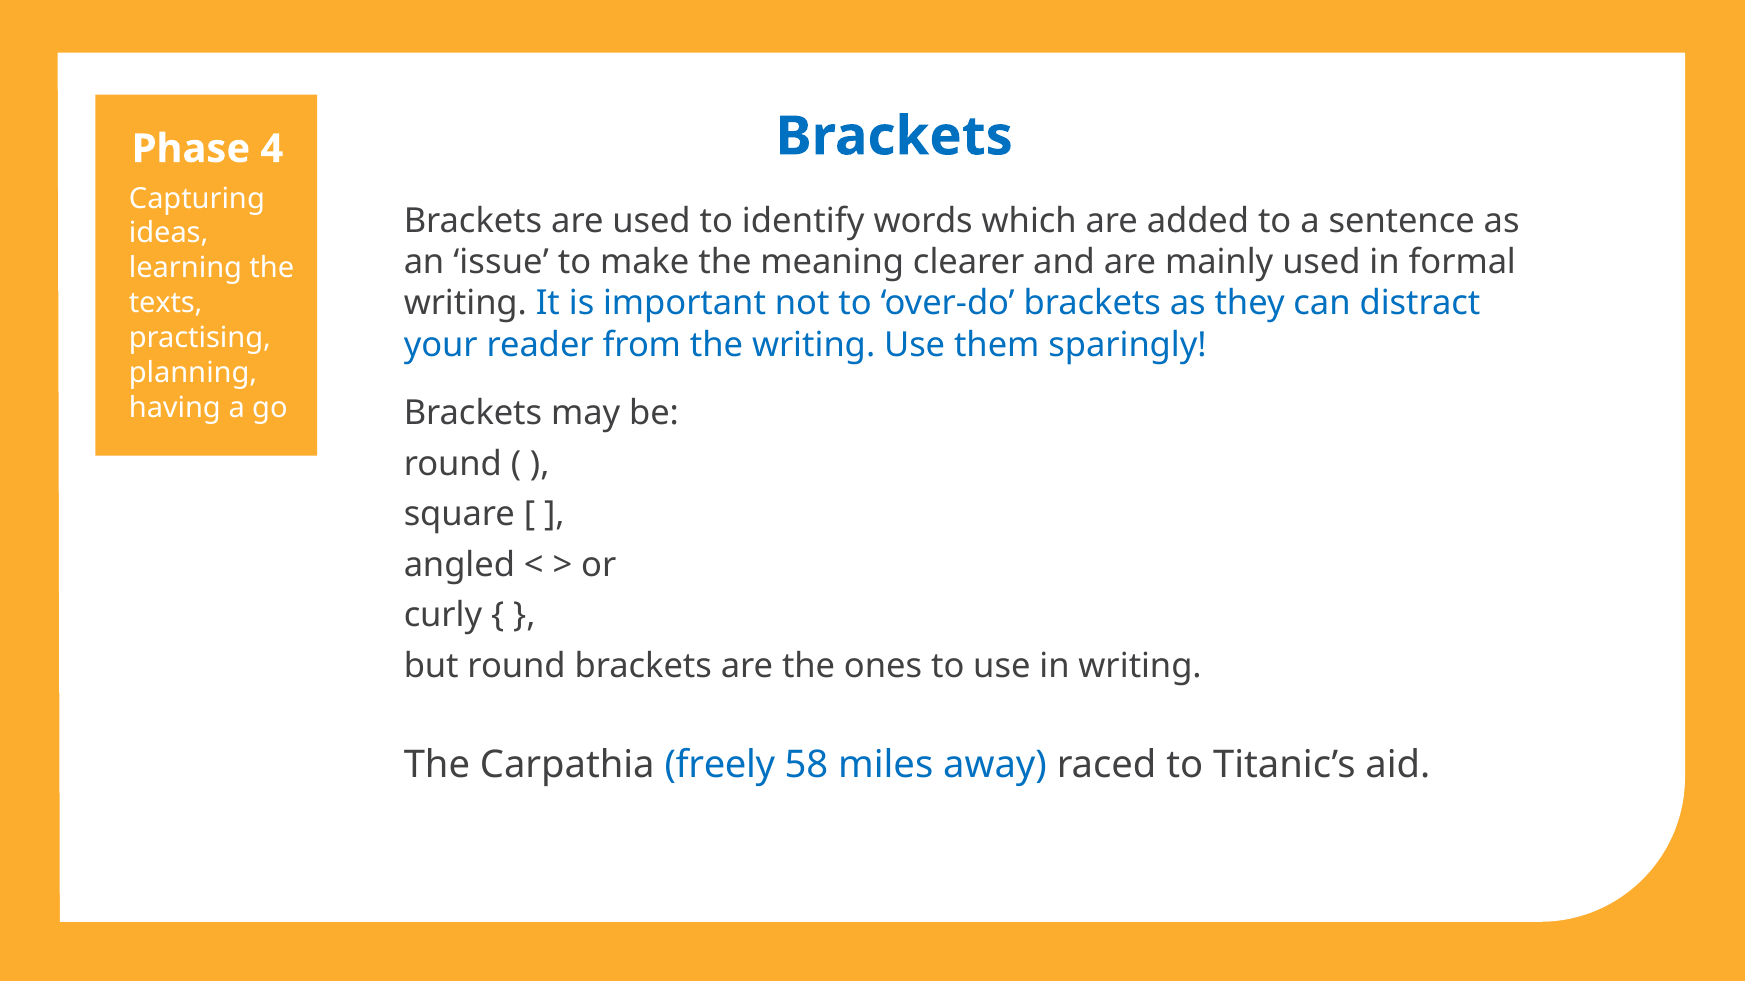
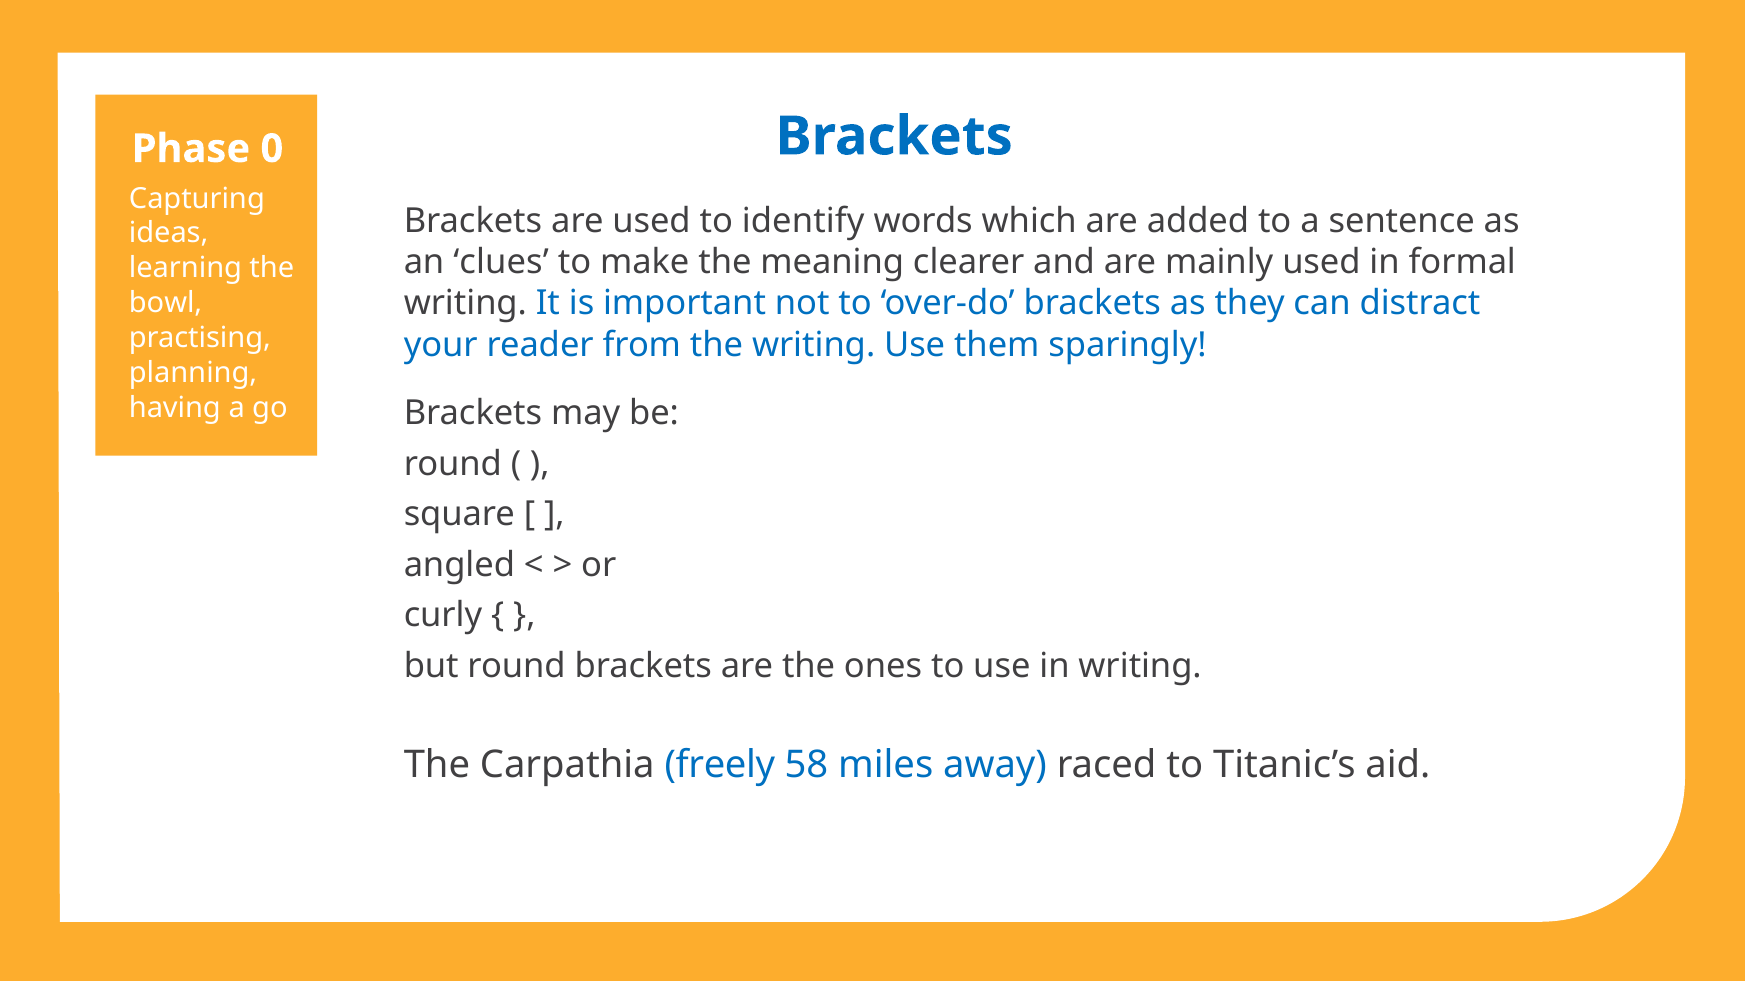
4: 4 -> 0
issue: issue -> clues
texts: texts -> bowl
